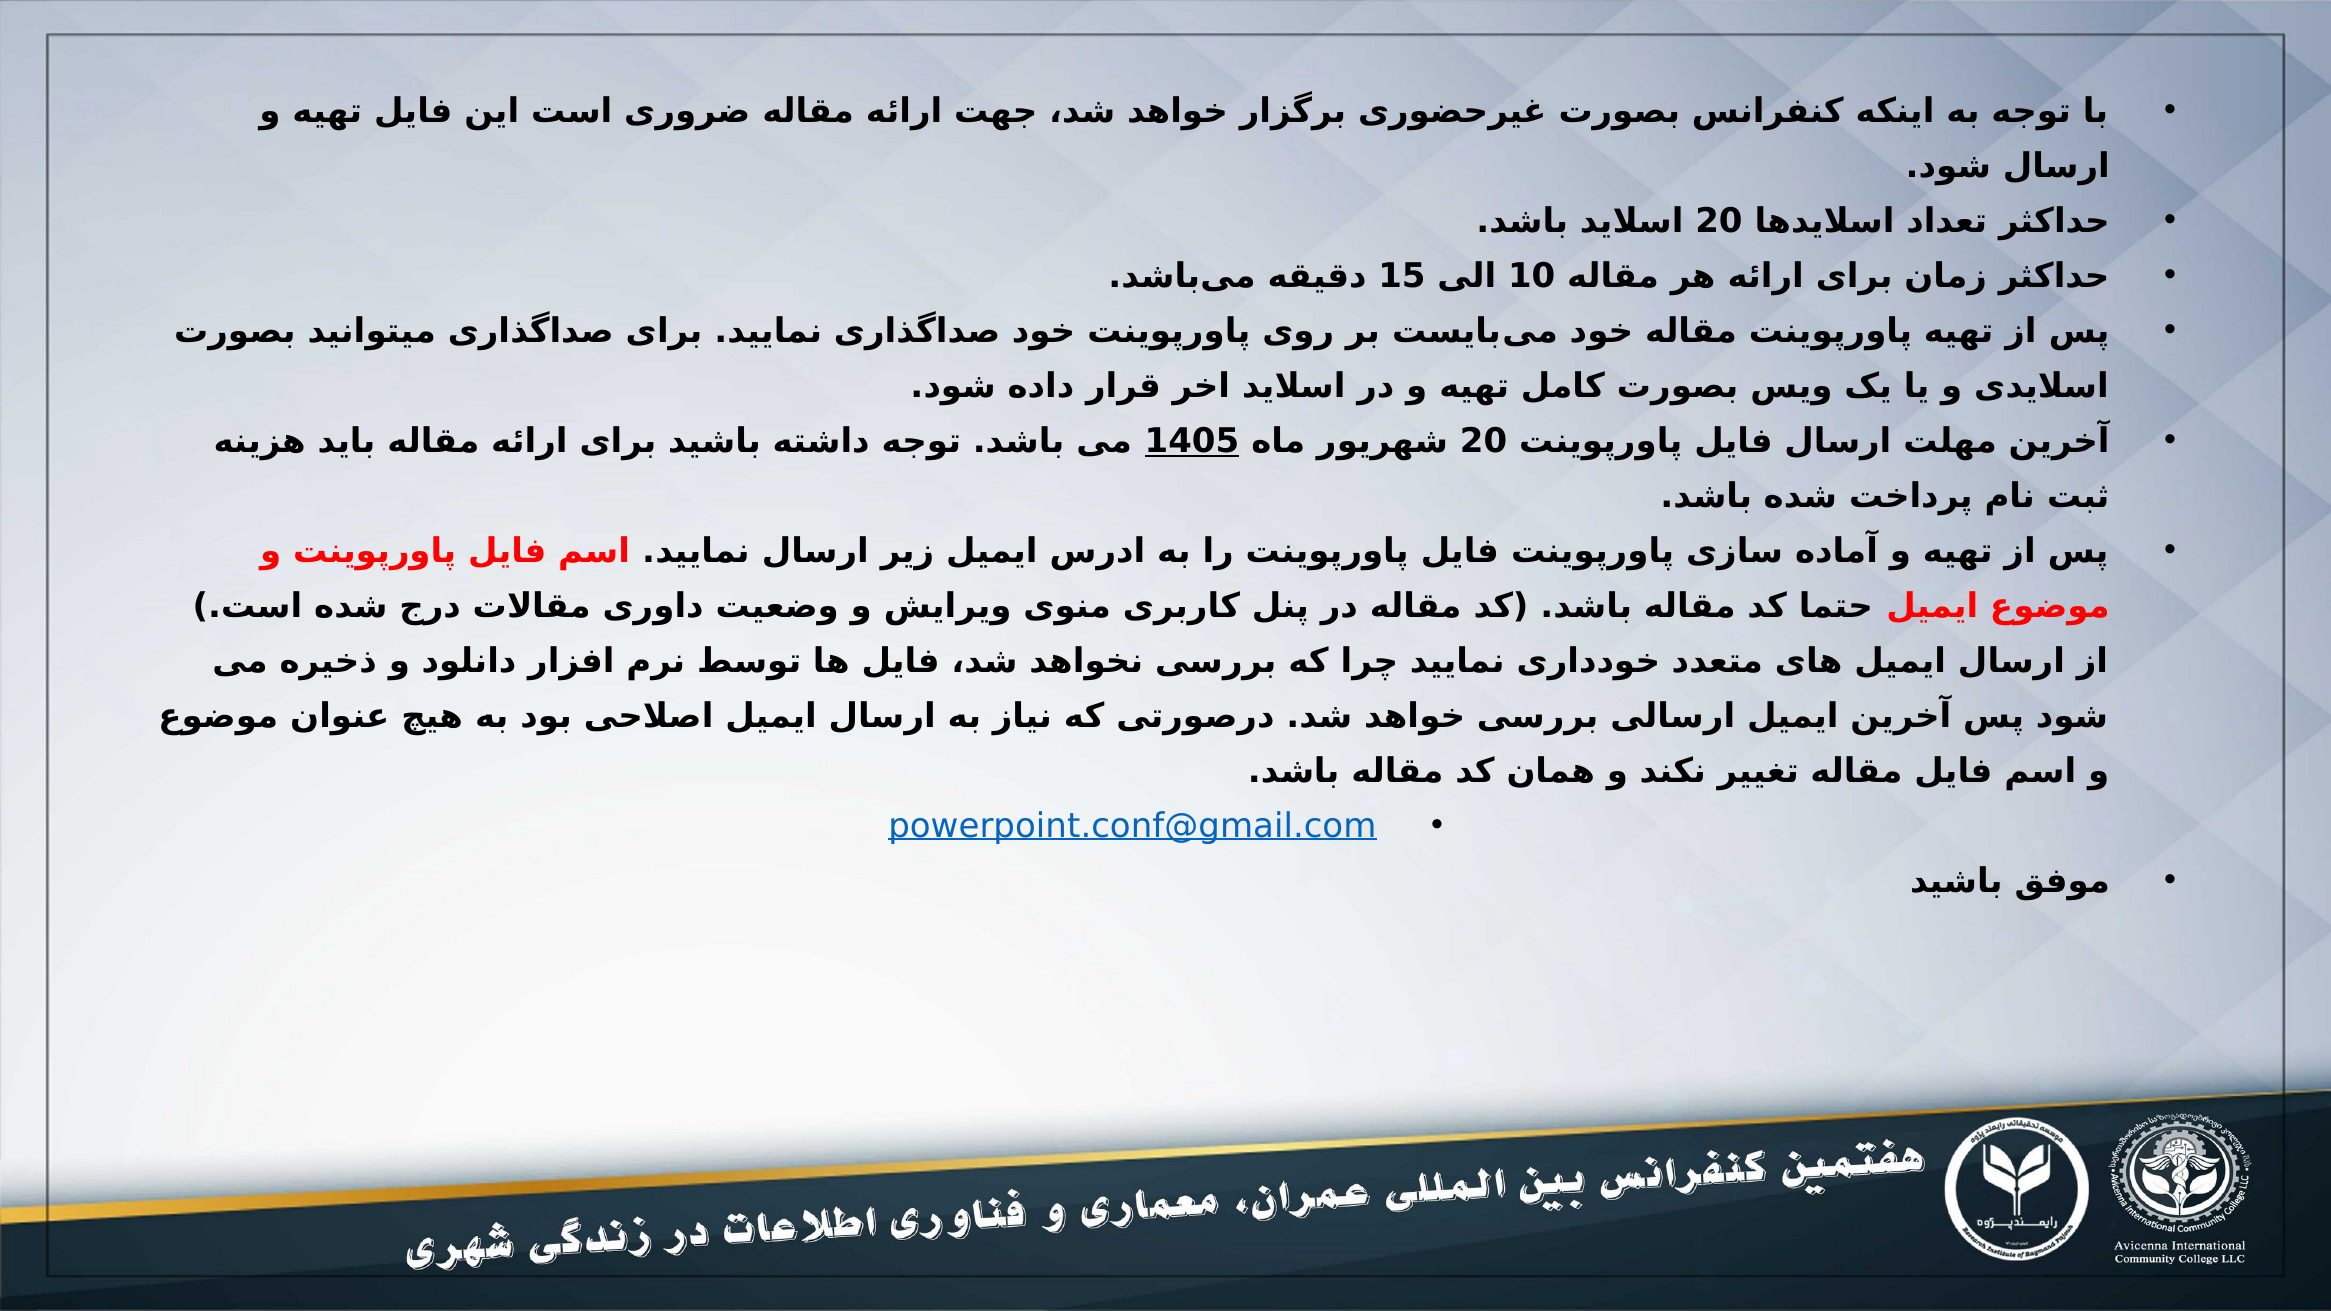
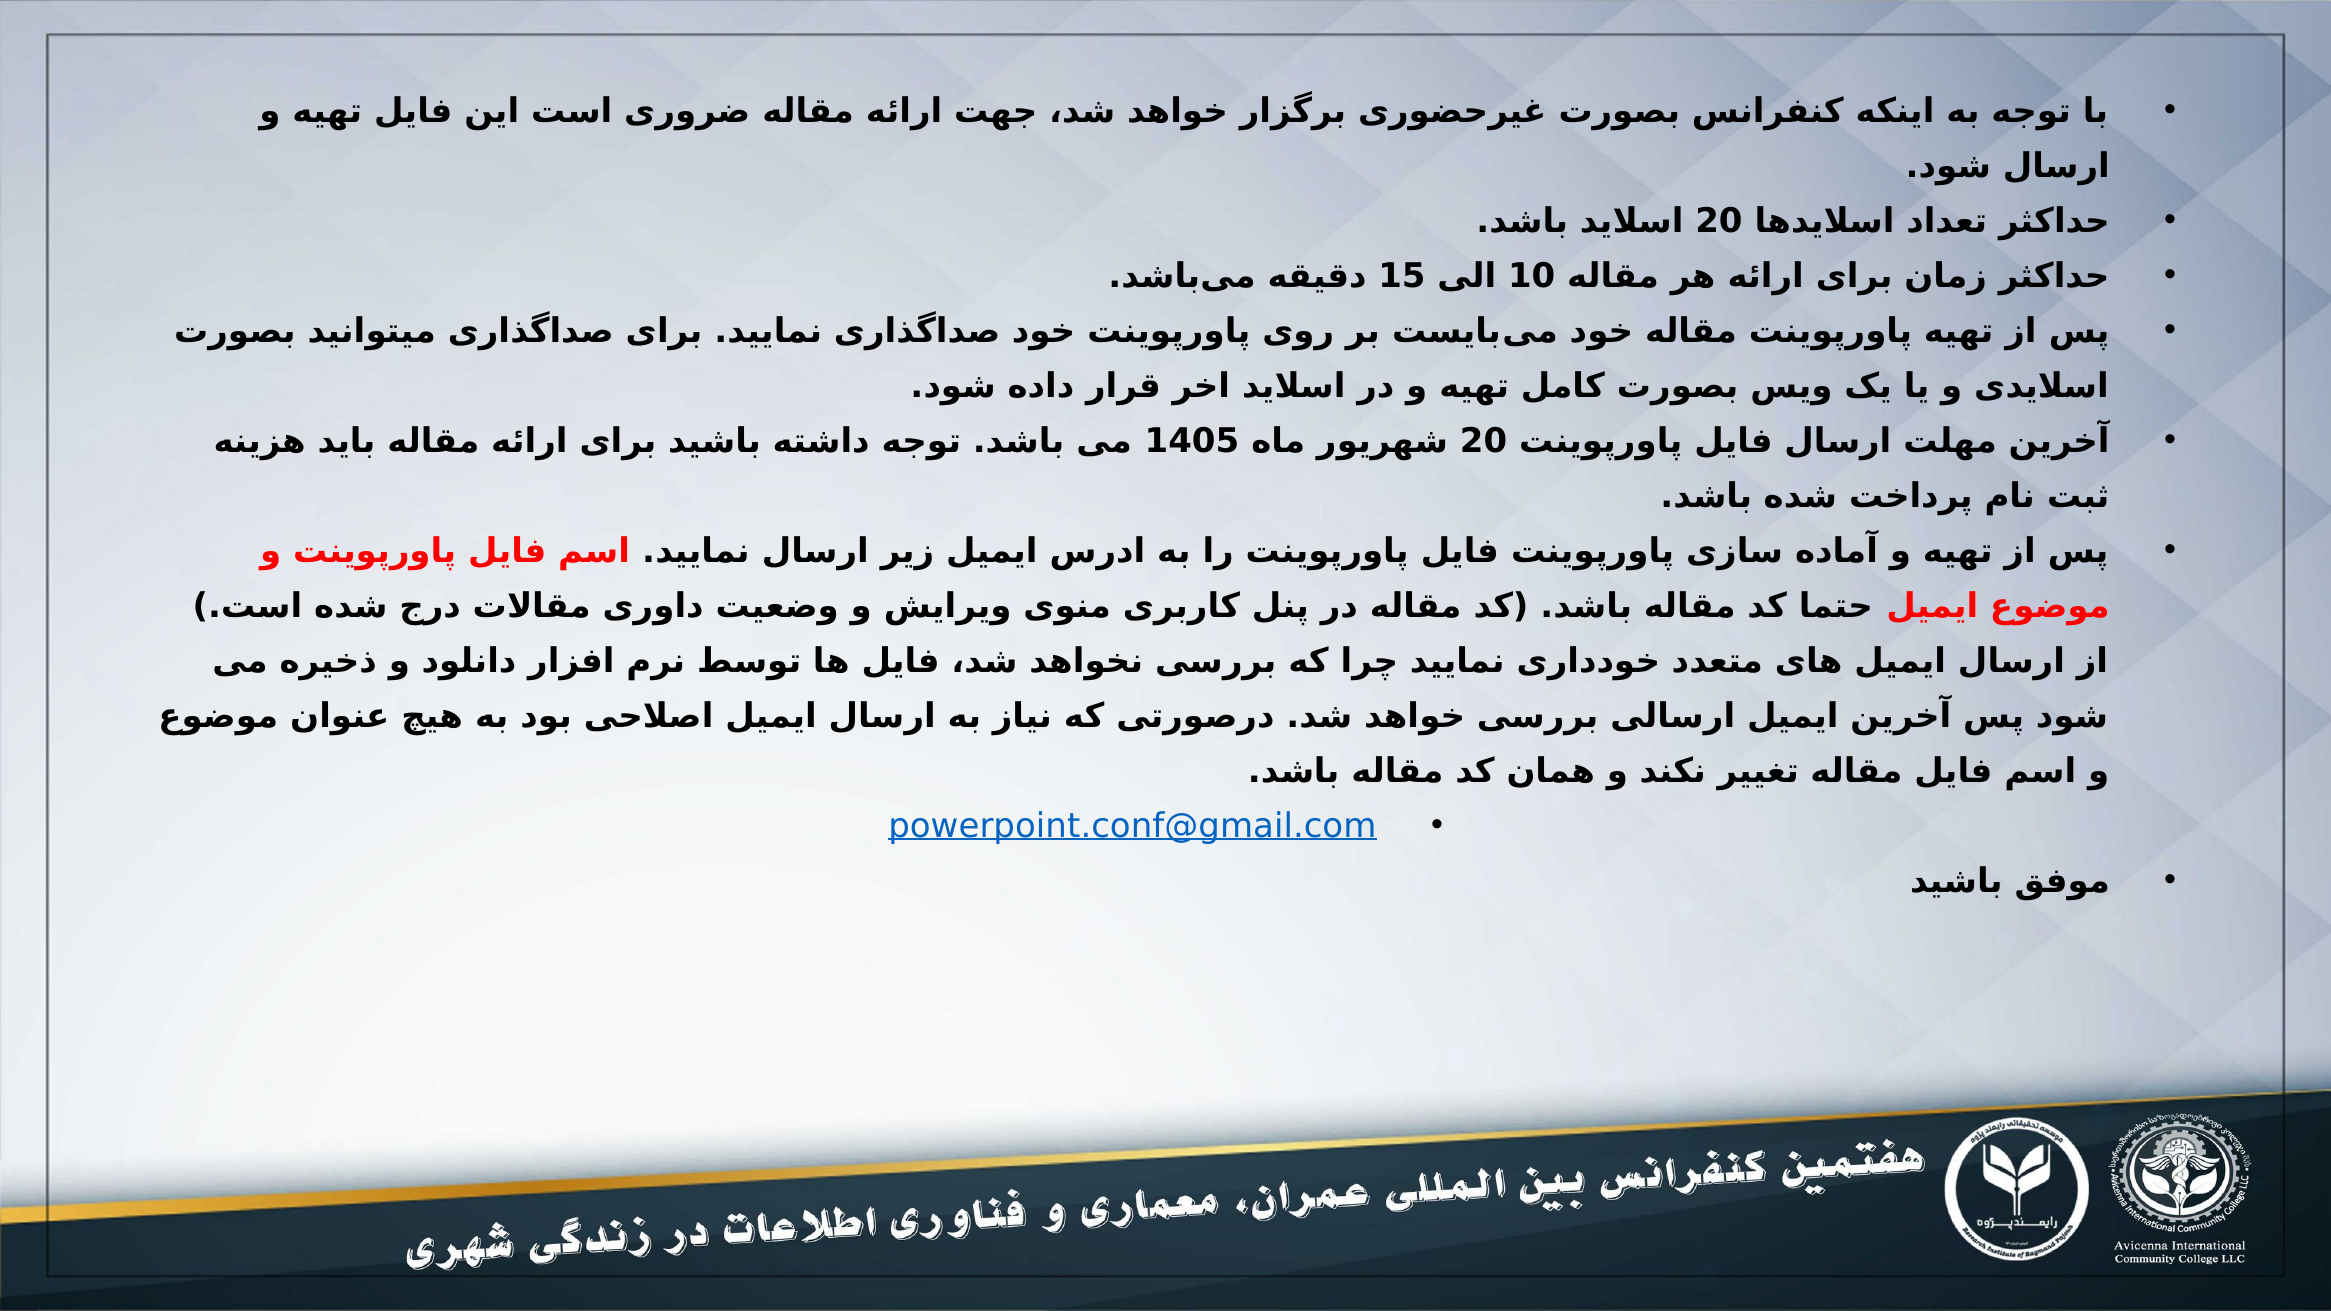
1405 underline: present -> none
